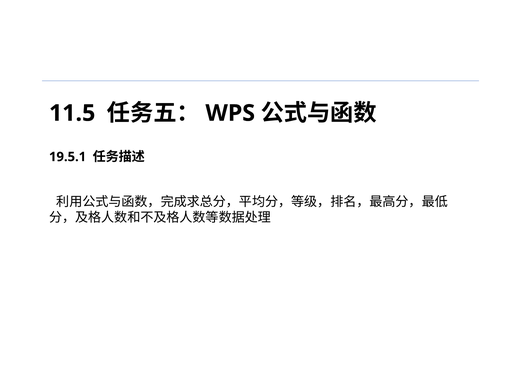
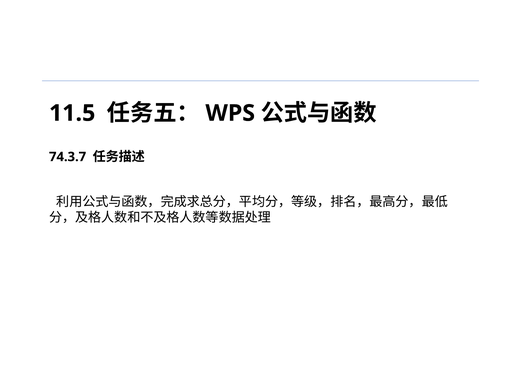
19.5.1: 19.5.1 -> 74.3.7
